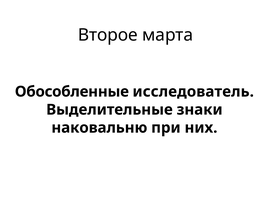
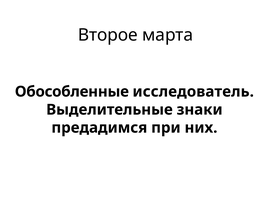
наковальню: наковальню -> предадимся
